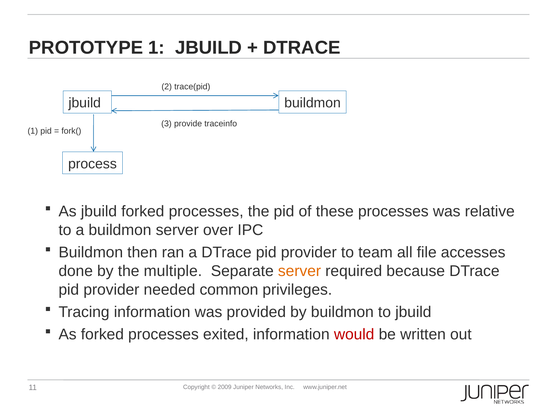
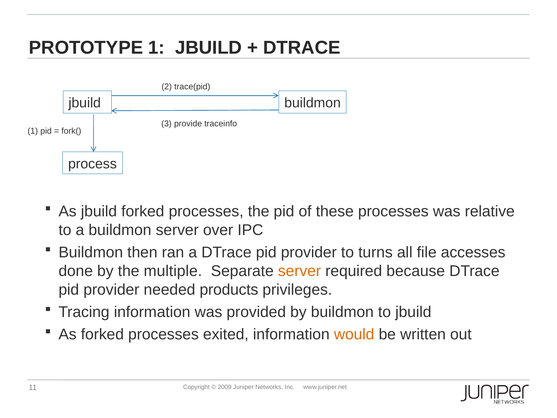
team: team -> turns
common: common -> products
would colour: red -> orange
